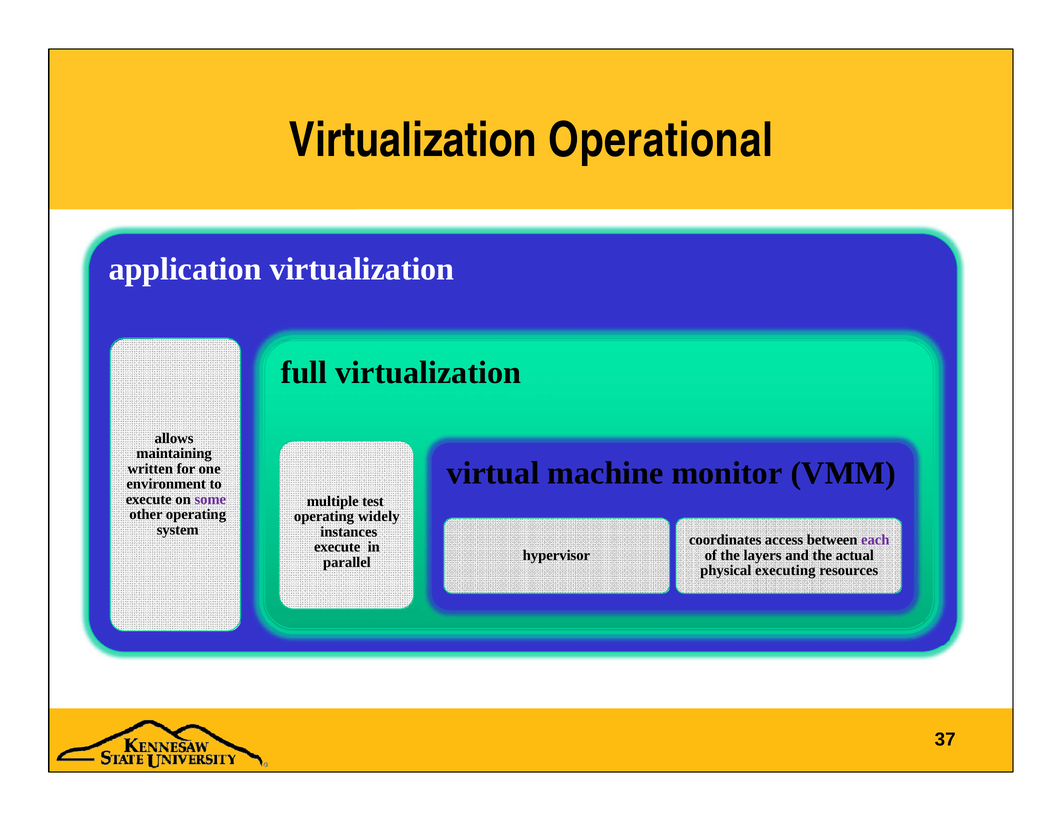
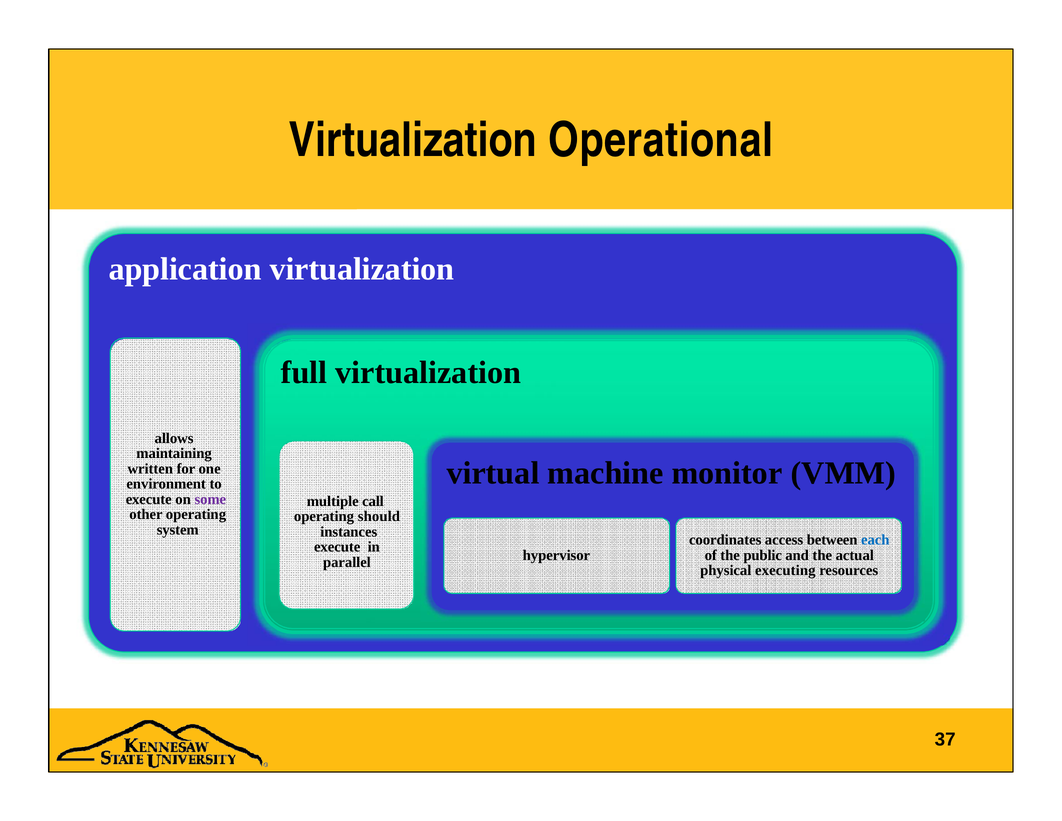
test: test -> call
widely: widely -> should
each colour: purple -> blue
layers: layers -> public
